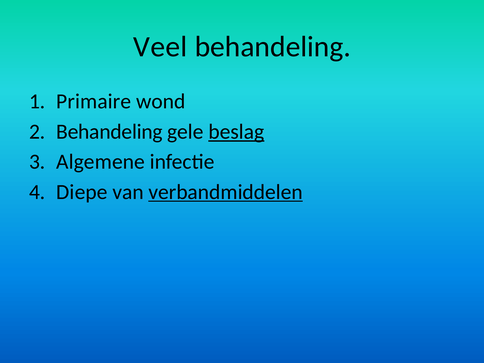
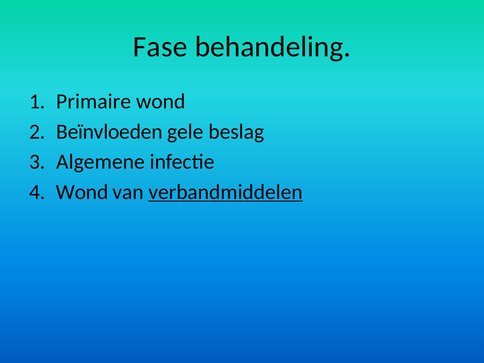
Veel: Veel -> Fase
Behandeling at (109, 132): Behandeling -> Beïnvloeden
beslag underline: present -> none
Diepe at (82, 192): Diepe -> Wond
